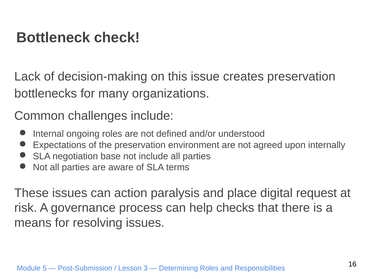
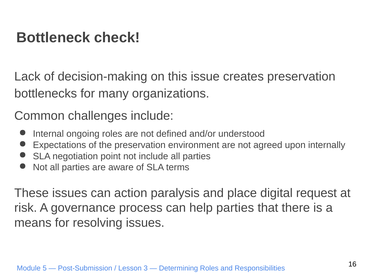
base: base -> point
help checks: checks -> parties
